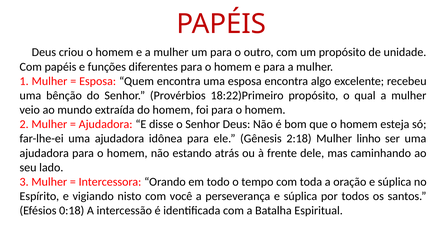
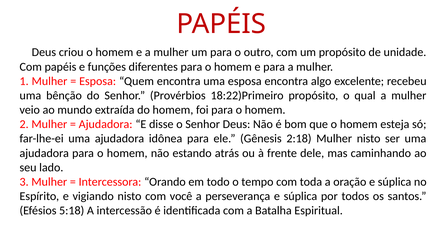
Mulher linho: linho -> nisto
0:18: 0:18 -> 5:18
